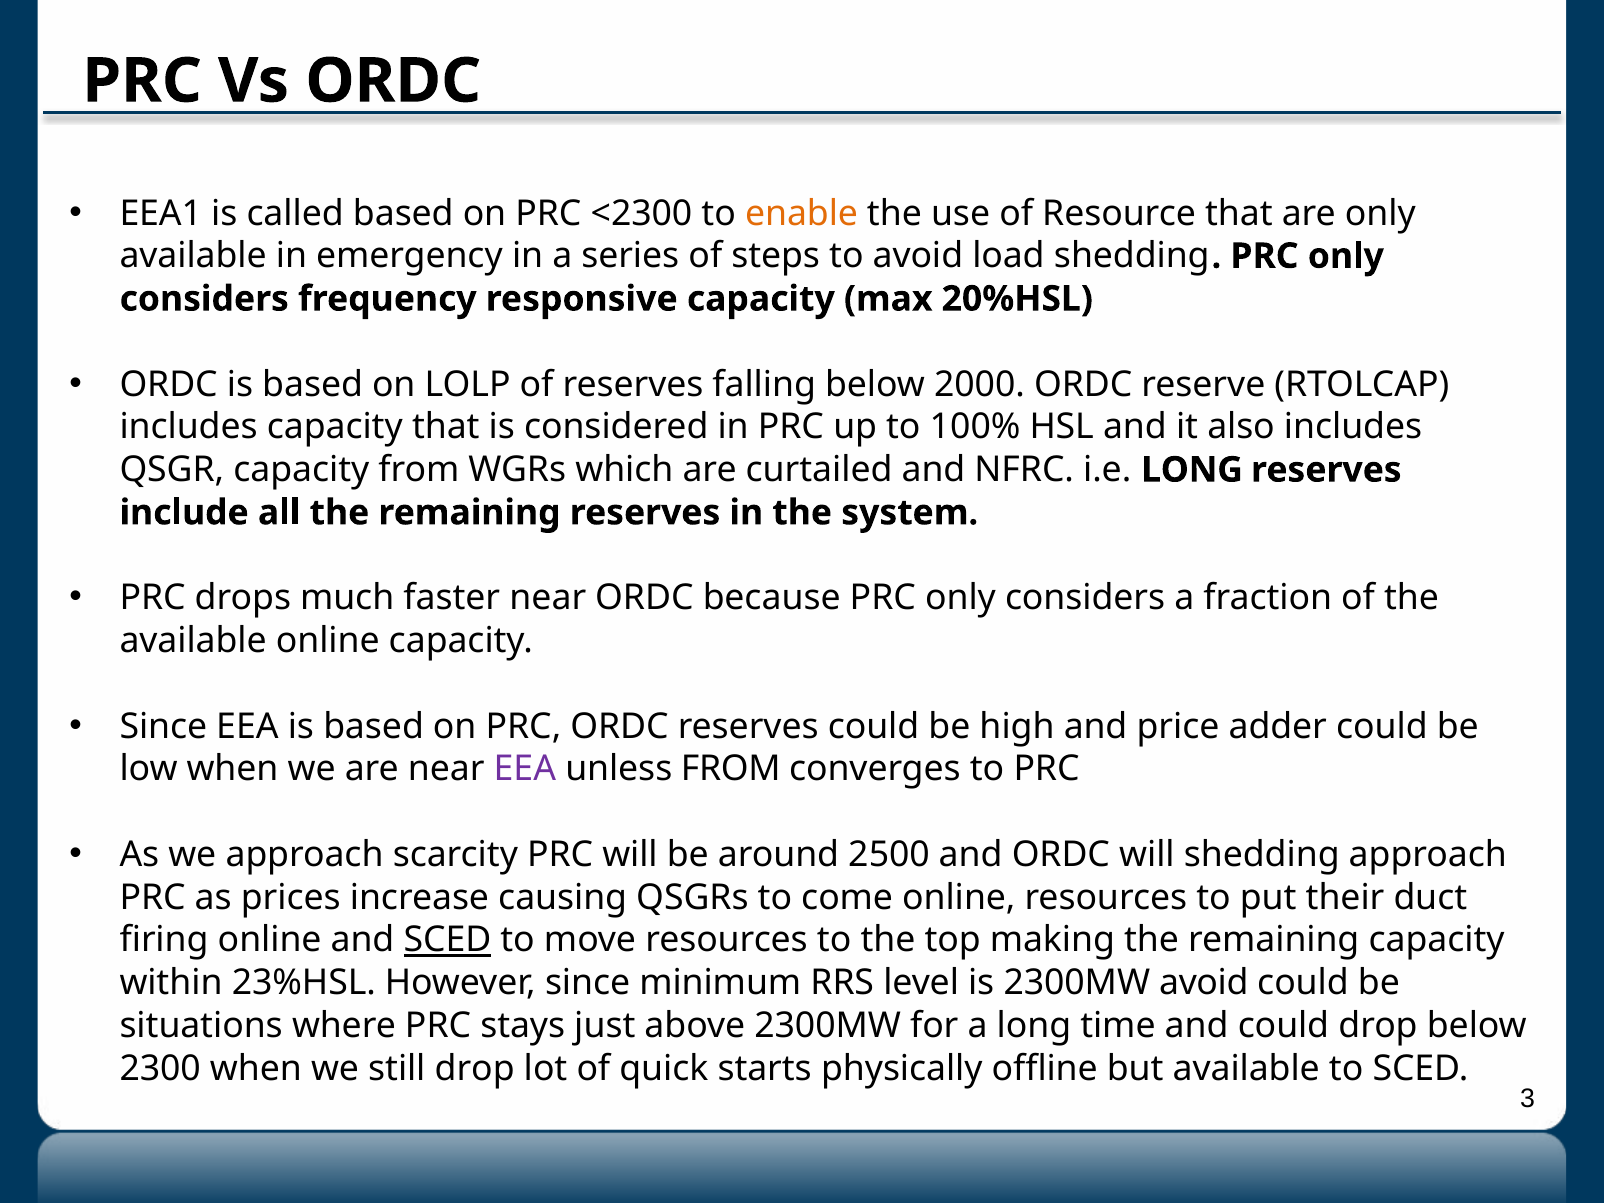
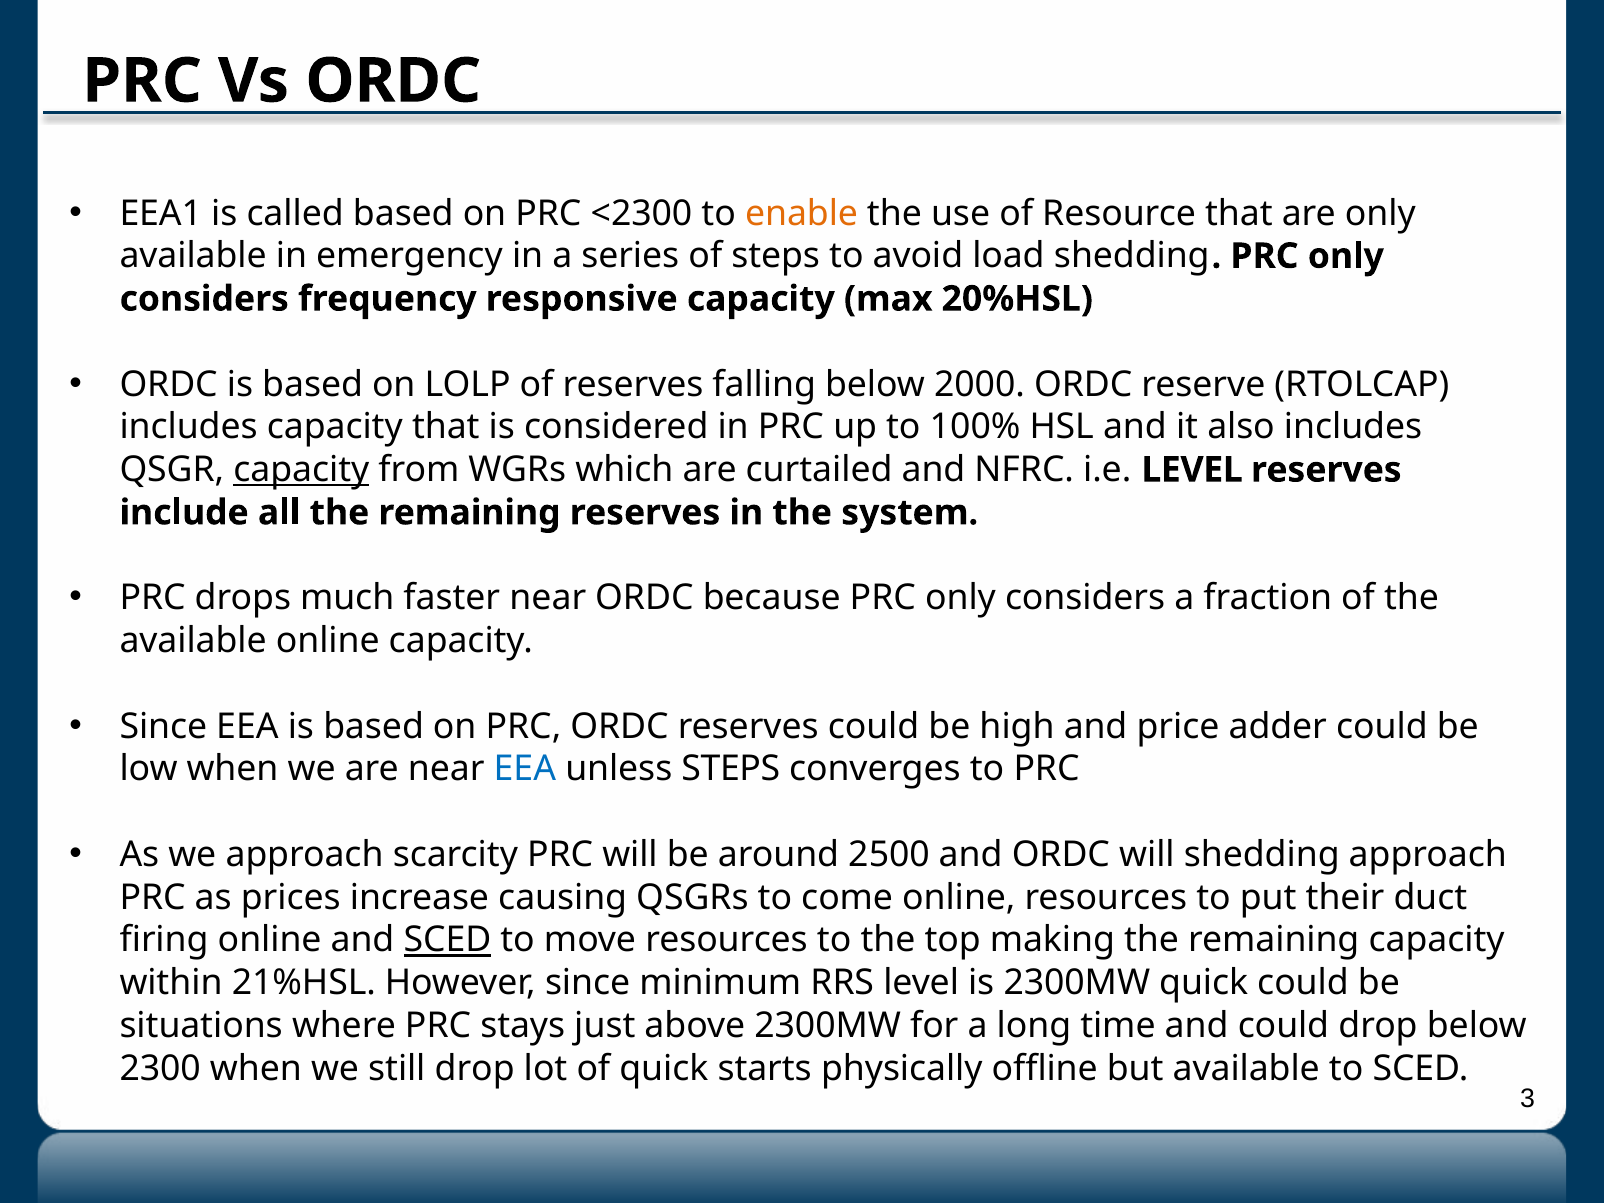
capacity at (301, 470) underline: none -> present
i.e LONG: LONG -> LEVEL
EEA at (525, 769) colour: purple -> blue
unless FROM: FROM -> STEPS
23%HSL: 23%HSL -> 21%HSL
2300MW avoid: avoid -> quick
